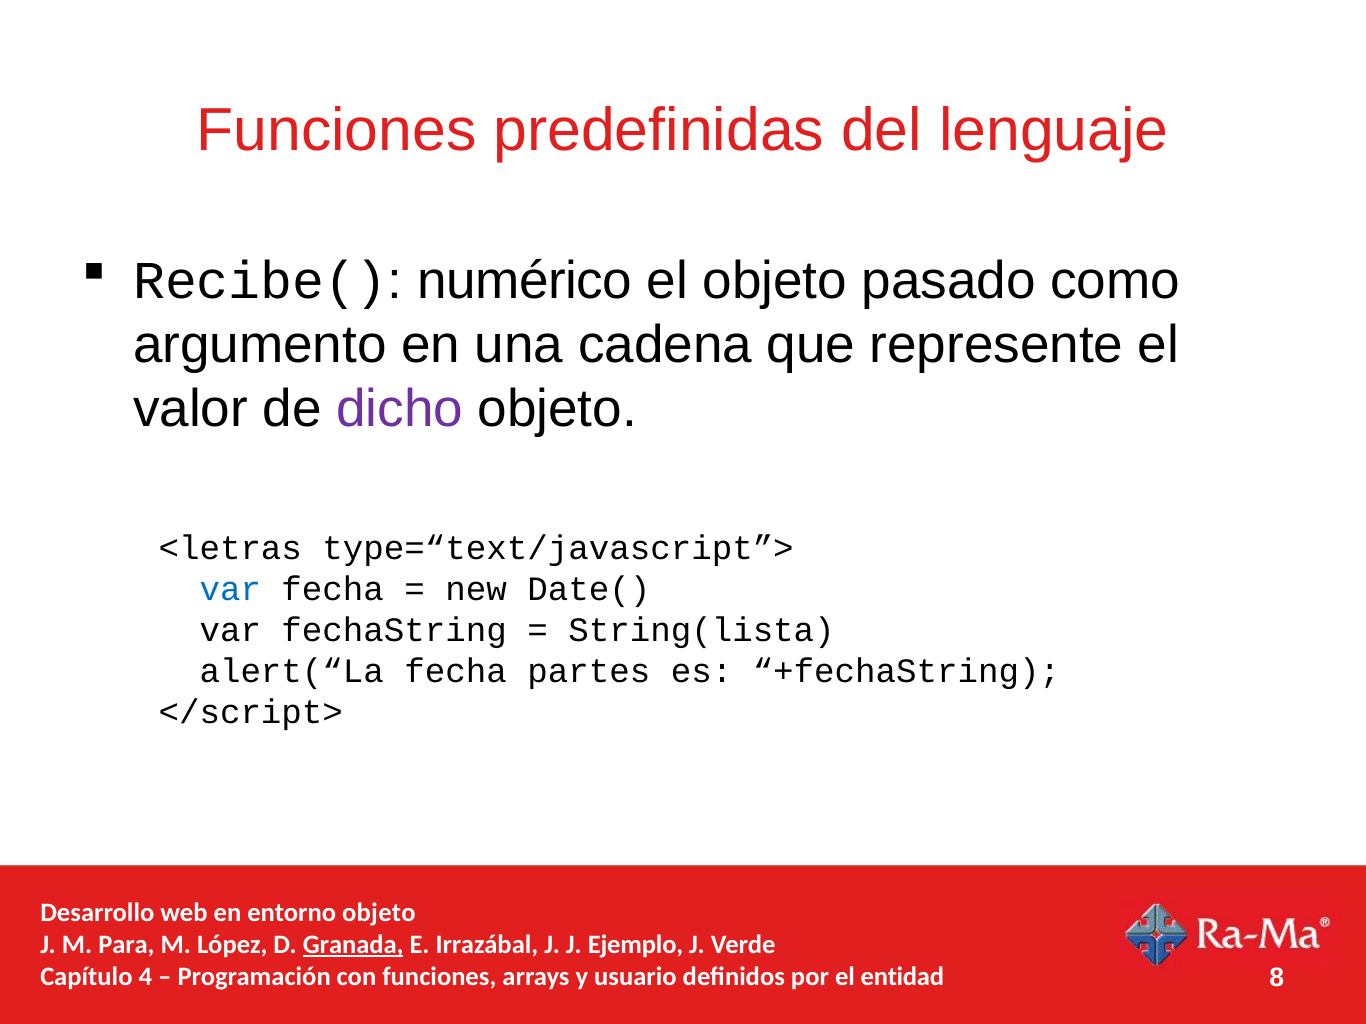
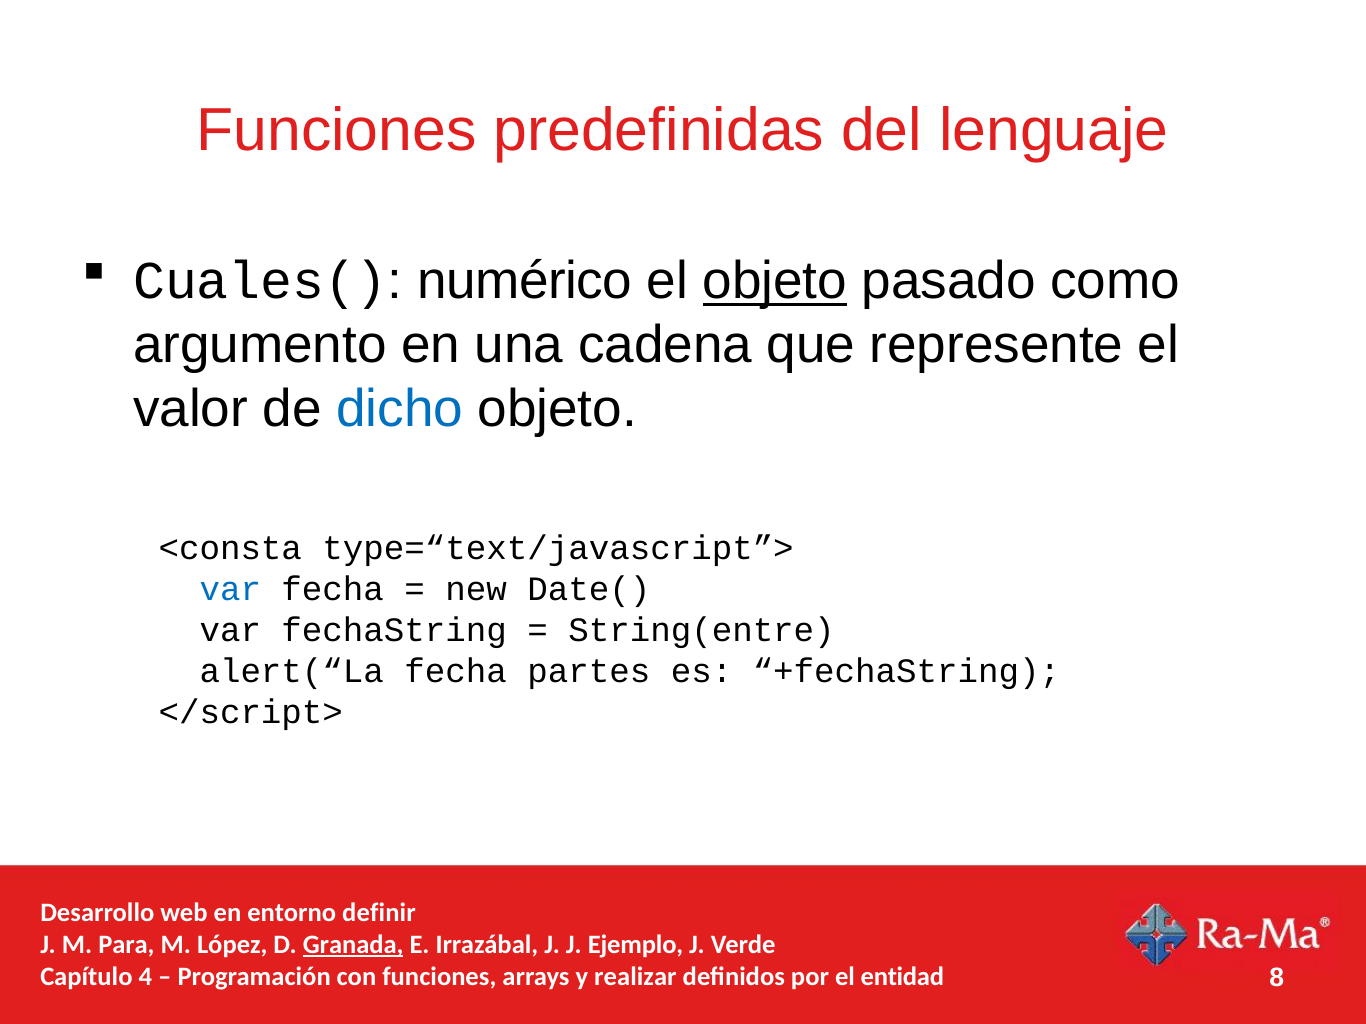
Recibe(: Recibe( -> Cuales(
objeto at (775, 281) underline: none -> present
dicho colour: purple -> blue
<letras: <letras -> <consta
String(lista: String(lista -> String(entre
entorno objeto: objeto -> definir
usuario: usuario -> realizar
